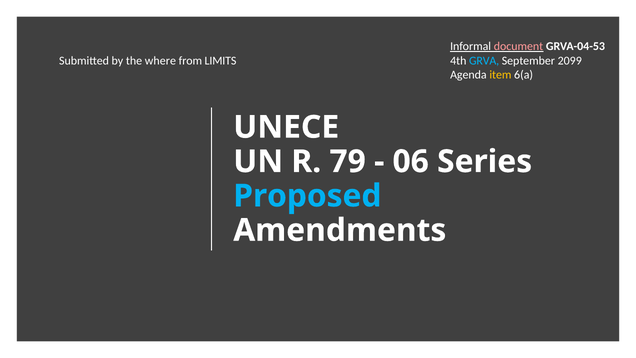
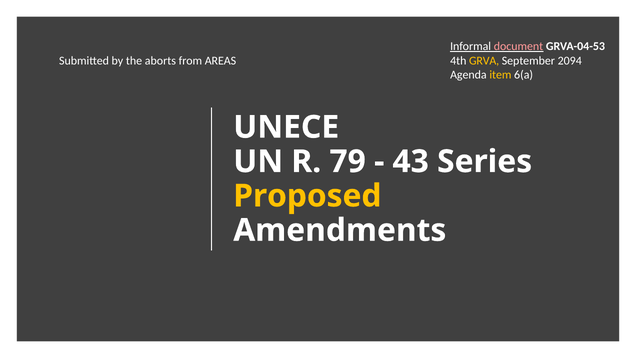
GRVA colour: light blue -> yellow
2099: 2099 -> 2094
where: where -> aborts
LIMITS: LIMITS -> AREAS
06: 06 -> 43
Proposed colour: light blue -> yellow
